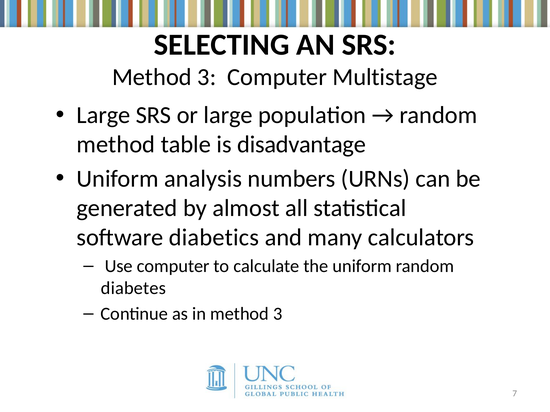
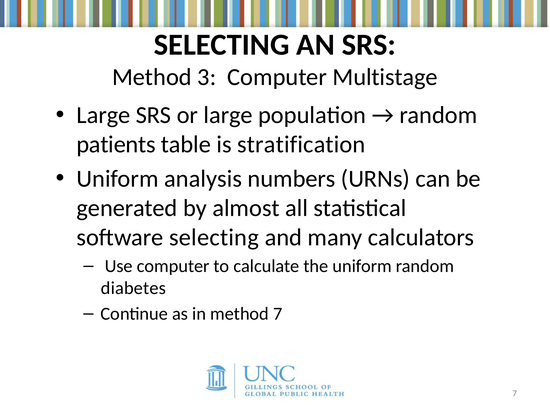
method at (116, 145): method -> patients
disadvantage: disadvantage -> stratification
software diabetics: diabetics -> selecting
in method 3: 3 -> 7
